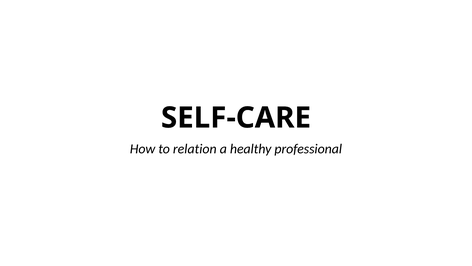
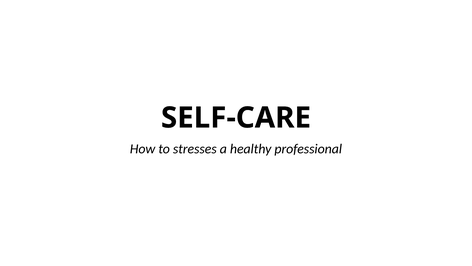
relation: relation -> stresses
